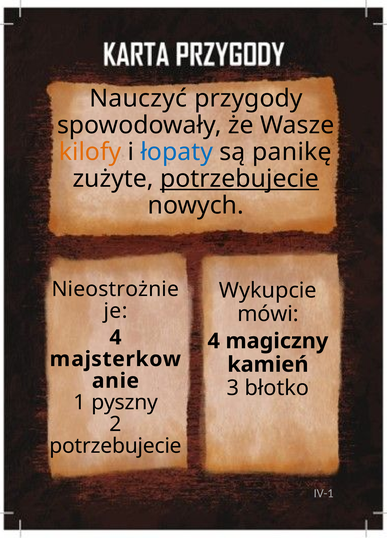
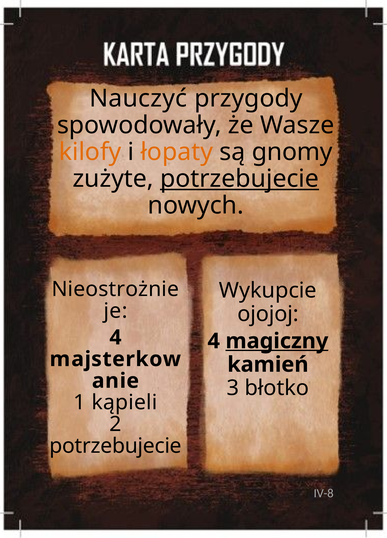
łopaty colour: blue -> orange
panikę: panikę -> gnomy
mówi: mówi -> ojojoj
magiczny underline: none -> present
pyszny: pyszny -> kąpieli
IV-1: IV-1 -> IV-8
